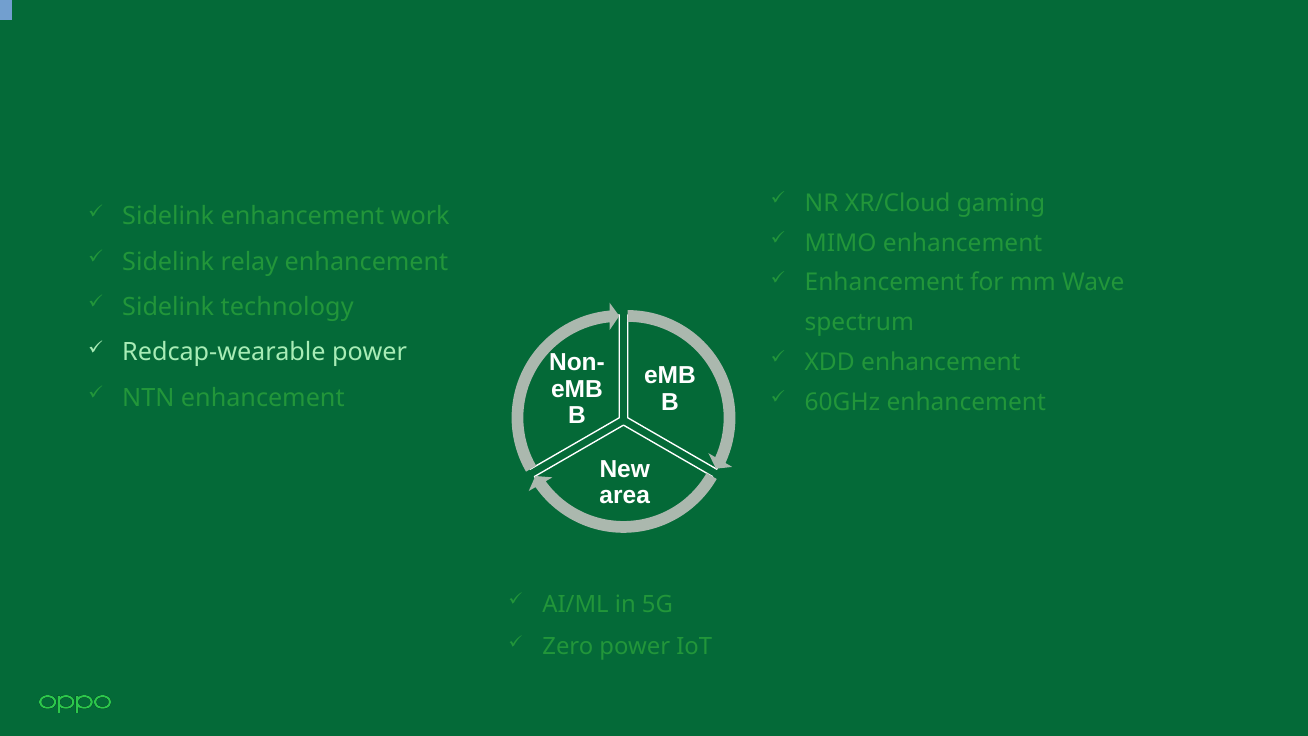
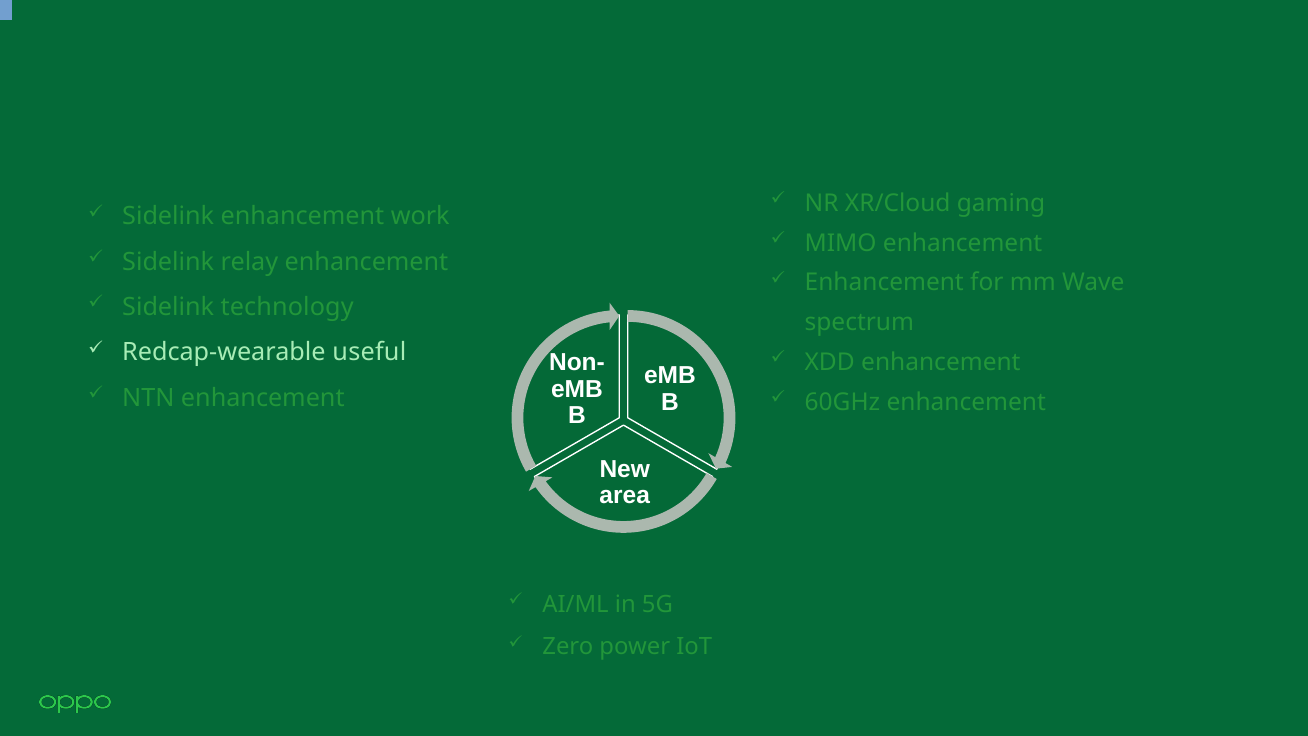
Redcap-wearable power: power -> useful
